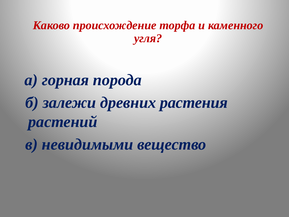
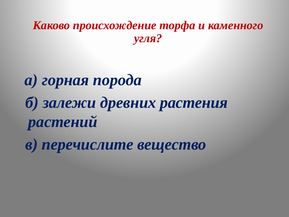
невидимыми: невидимыми -> перечислите
